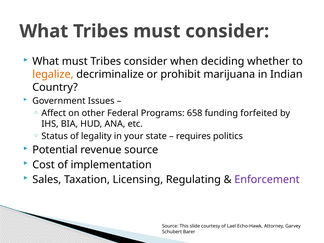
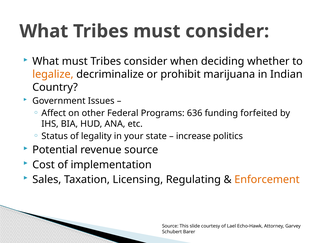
658: 658 -> 636
requires: requires -> increase
Enforcement colour: purple -> orange
